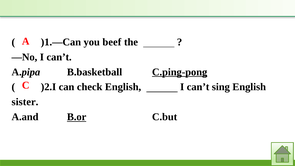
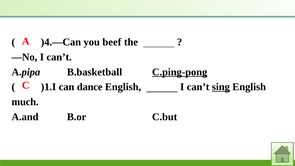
)1.—Can: )1.—Can -> )4.—Can
)2.I: )2.I -> )1.I
check: check -> dance
sing underline: none -> present
sister: sister -> much
B.or underline: present -> none
